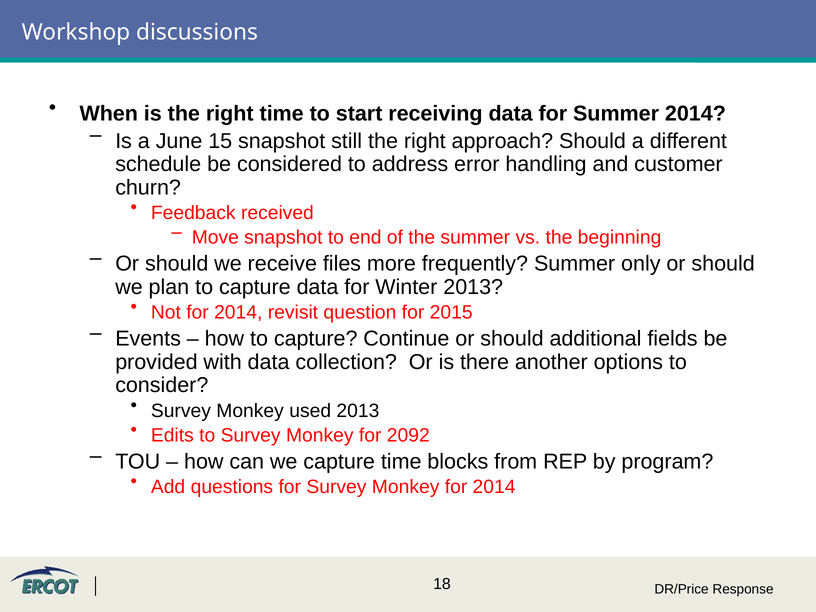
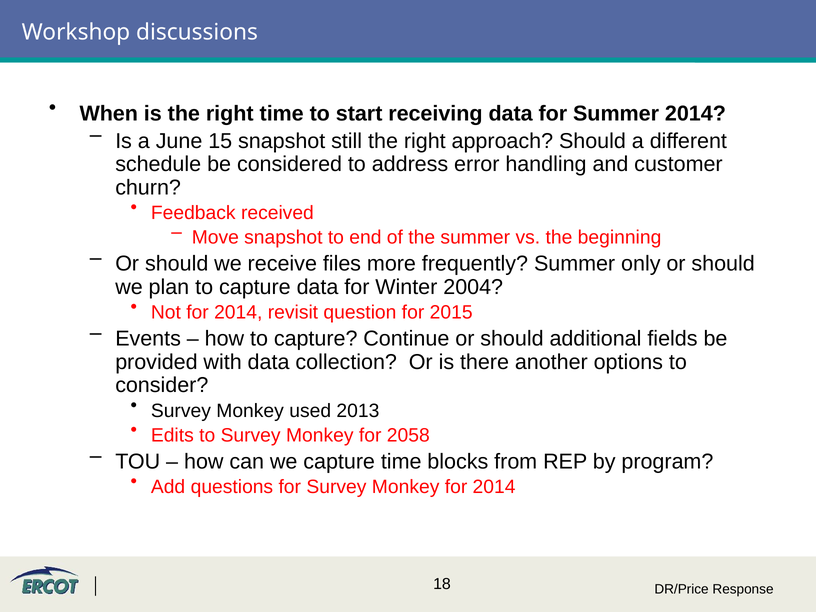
Winter 2013: 2013 -> 2004
2092: 2092 -> 2058
